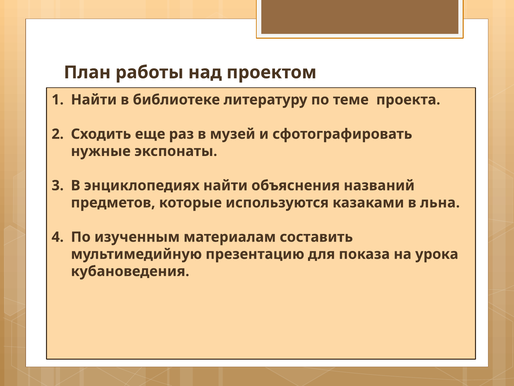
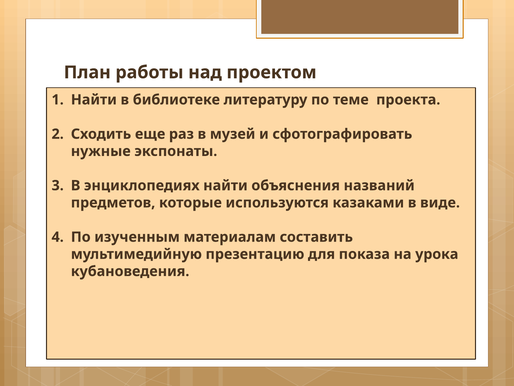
льна: льна -> виде
